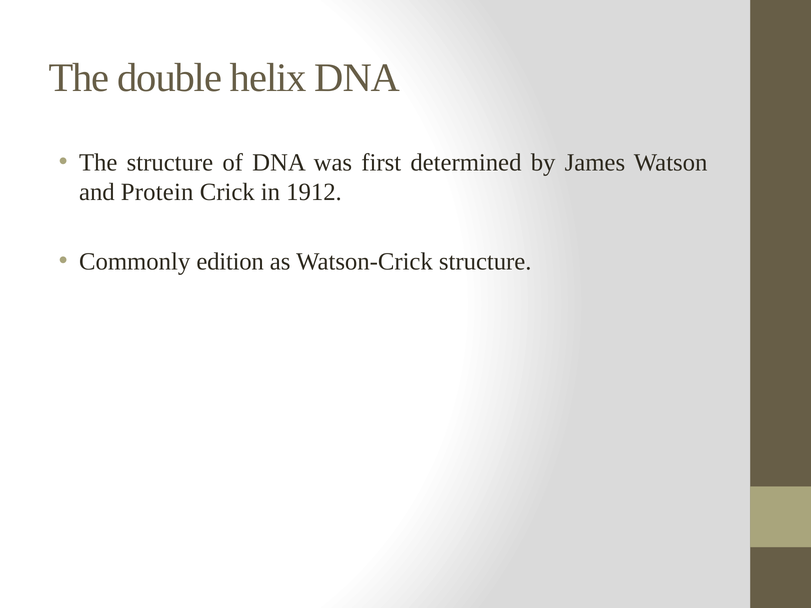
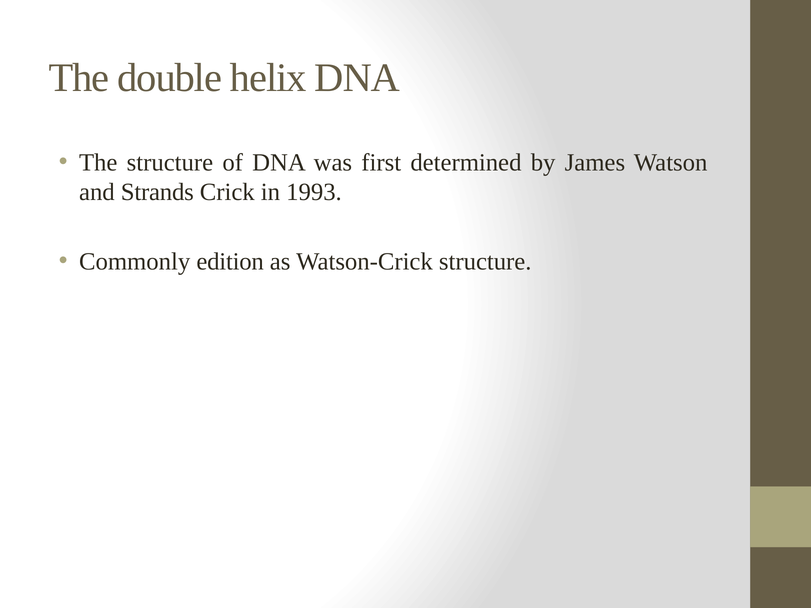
Protein: Protein -> Strands
1912: 1912 -> 1993
